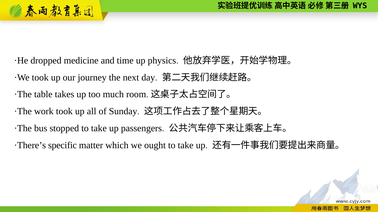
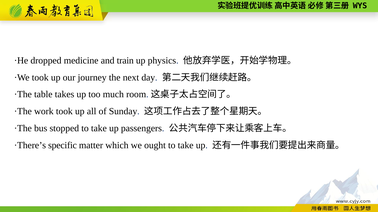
time: time -> train
